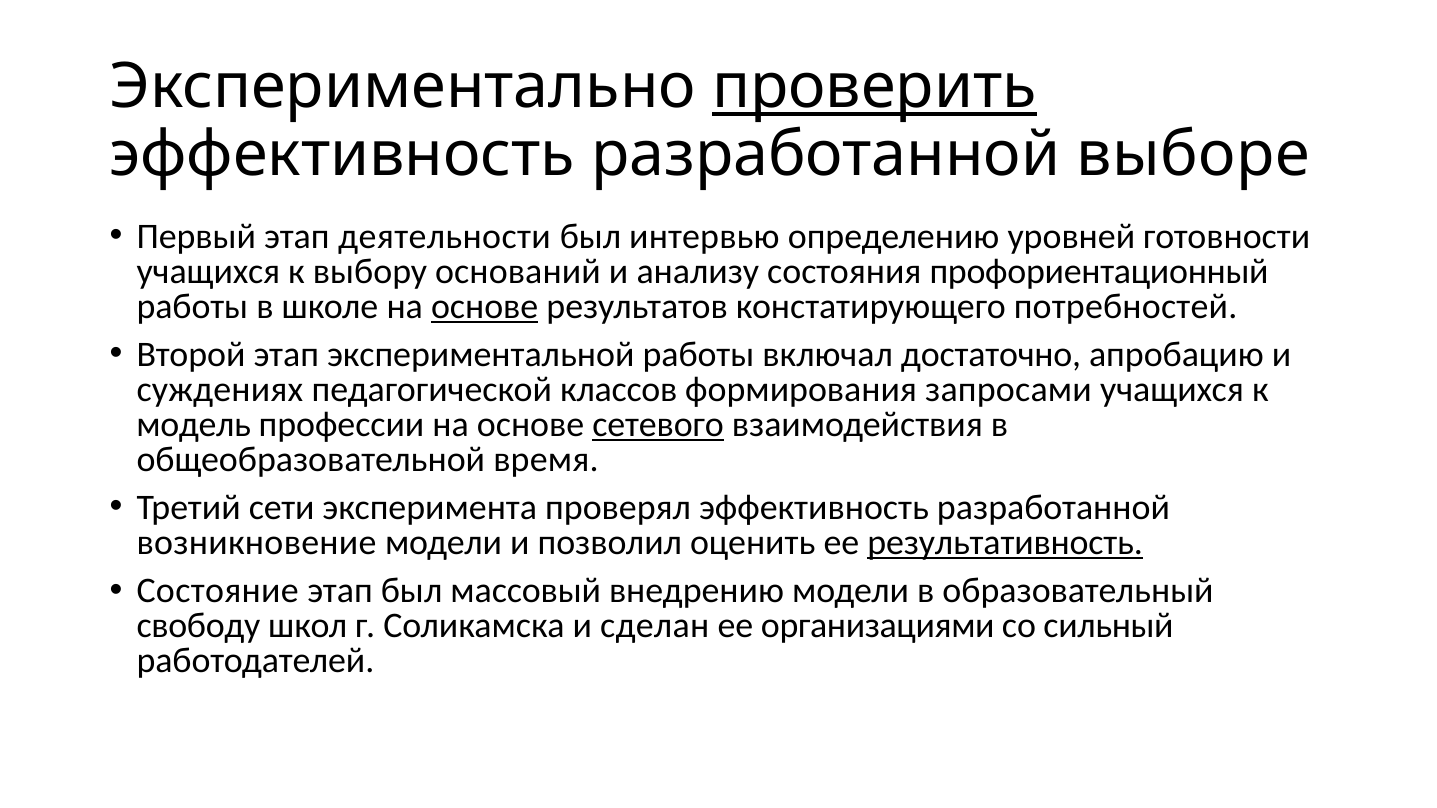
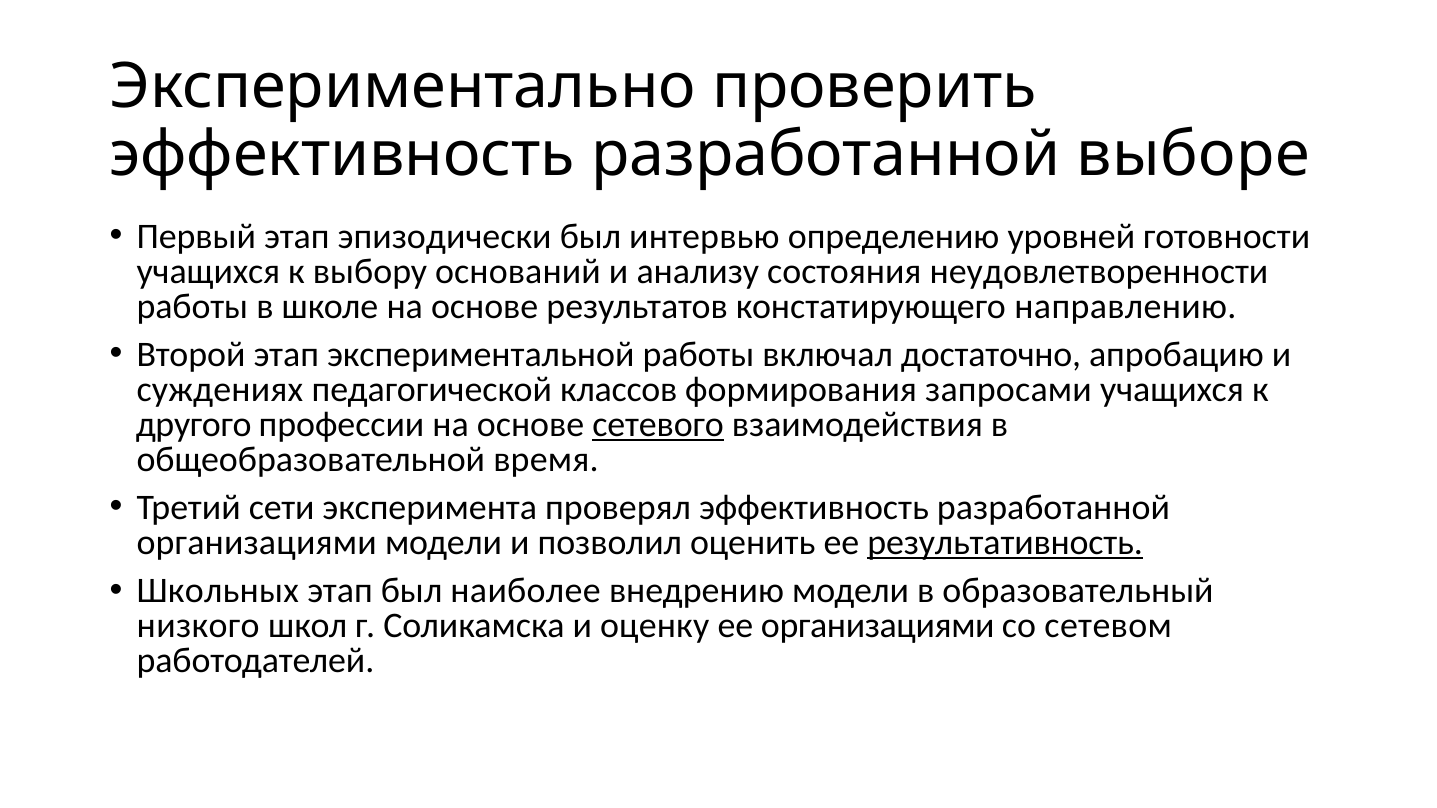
проверить underline: present -> none
деятельности: деятельности -> эпизодически
профориентационный: профориентационный -> неудовлетворенности
основе at (485, 306) underline: present -> none
потребностей: потребностей -> направлению
модель: модель -> другого
возникновение at (257, 543): возникновение -> организациями
Состояние: Состояние -> Школьных
массовый: массовый -> наиболее
свободу: свободу -> низкого
сделан: сделан -> оценку
сильный: сильный -> сетевом
